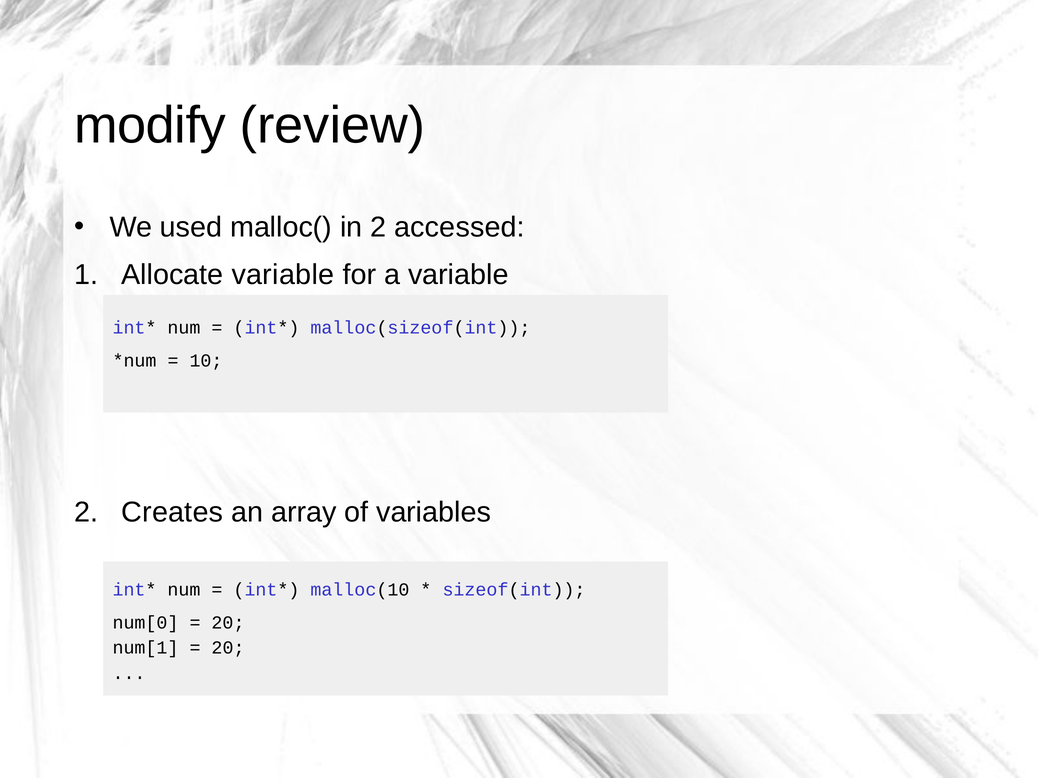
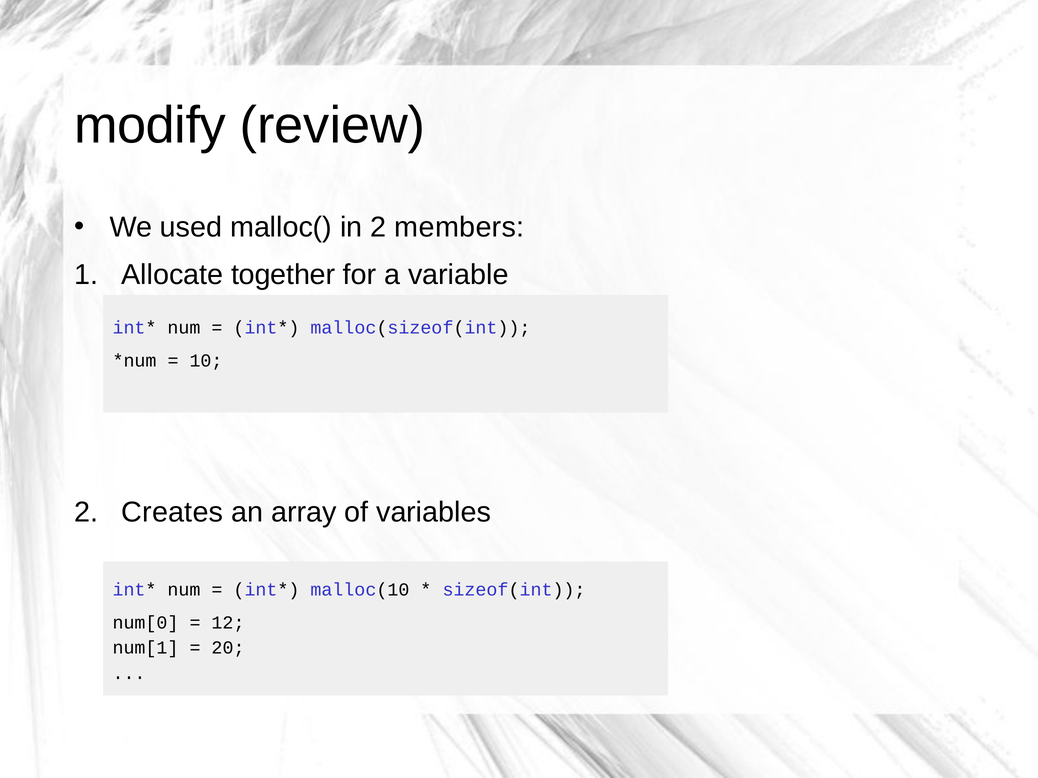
accessed: accessed -> members
Allocate variable: variable -> together
20 at (228, 623): 20 -> 12
